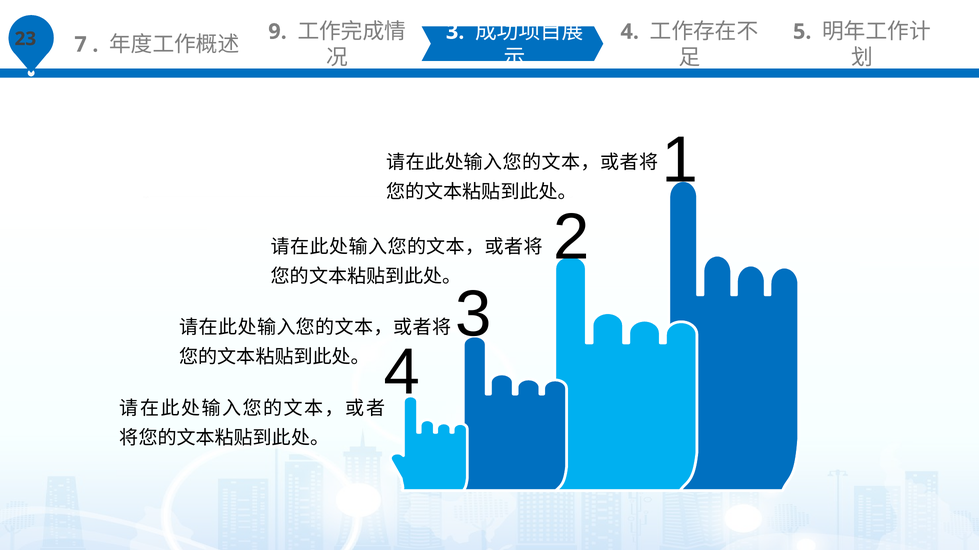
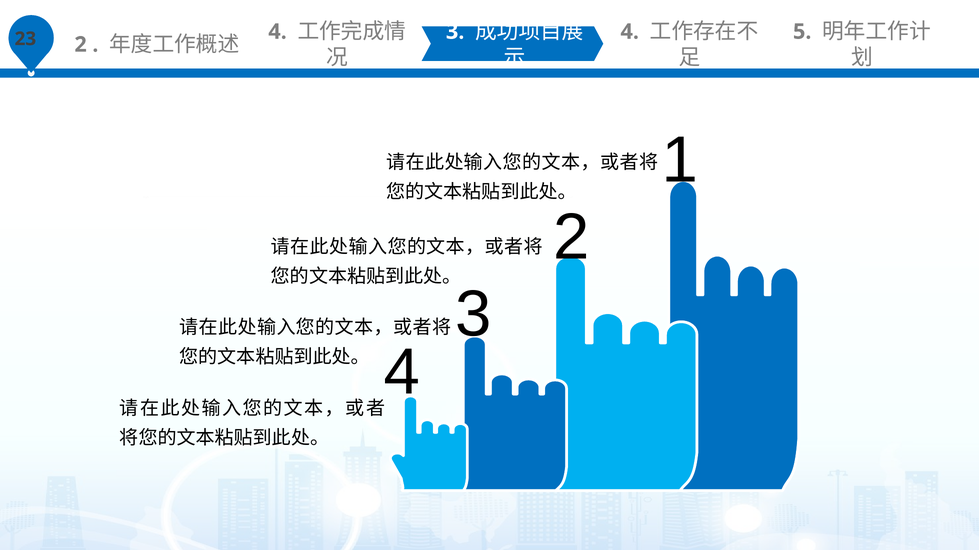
7 at (81, 45): 7 -> 2
9 at (278, 32): 9 -> 4
